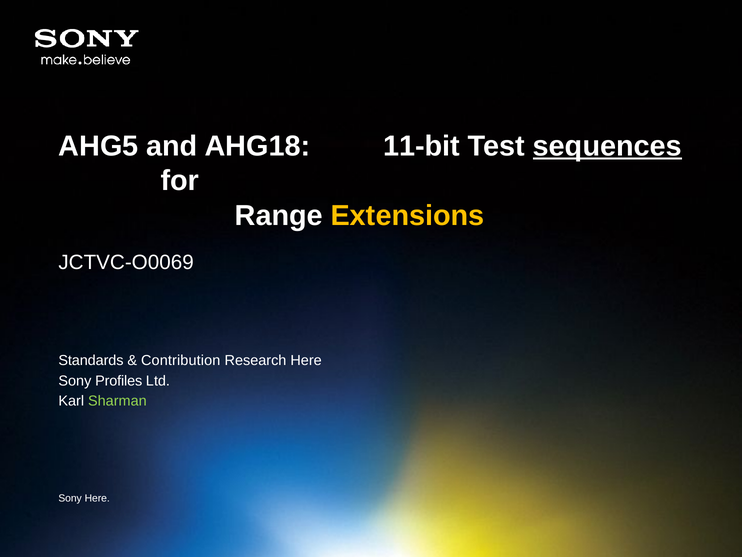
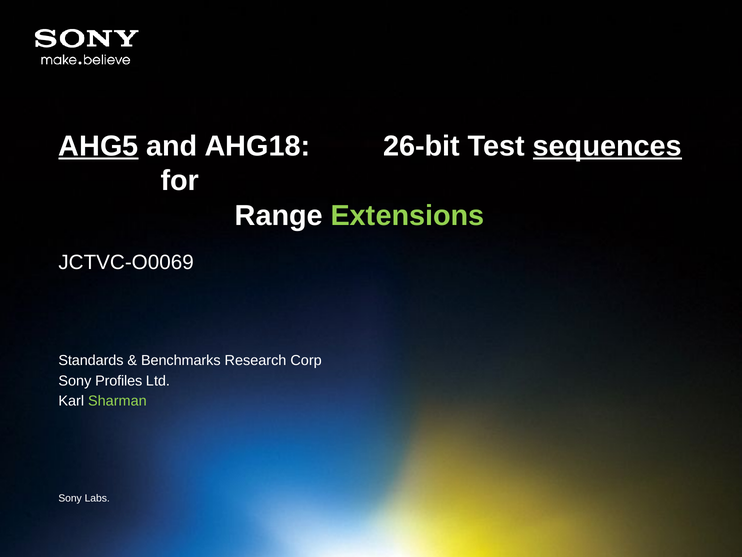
AHG5 underline: none -> present
11-bit: 11-bit -> 26-bit
Extensions colour: yellow -> light green
Contribution: Contribution -> Benchmarks
Research Here: Here -> Corp
Sony Here: Here -> Labs
